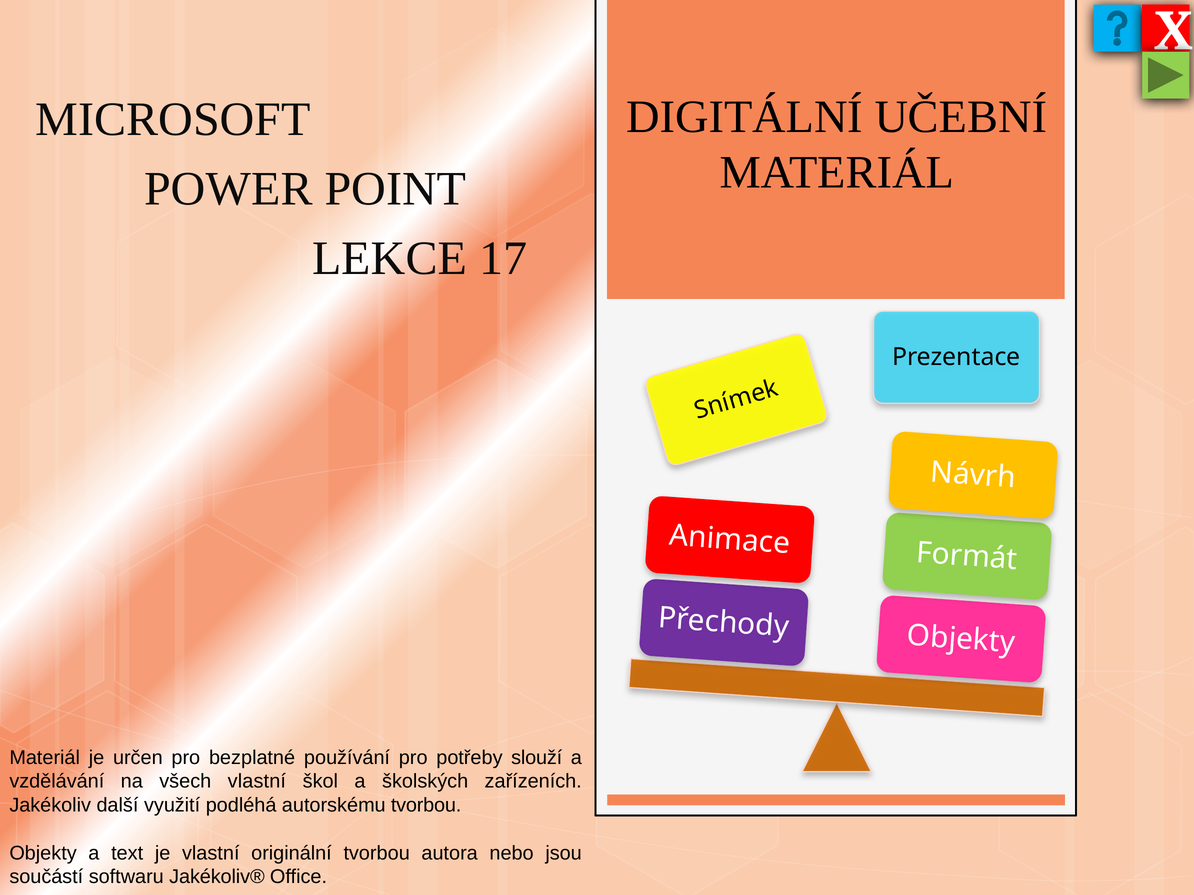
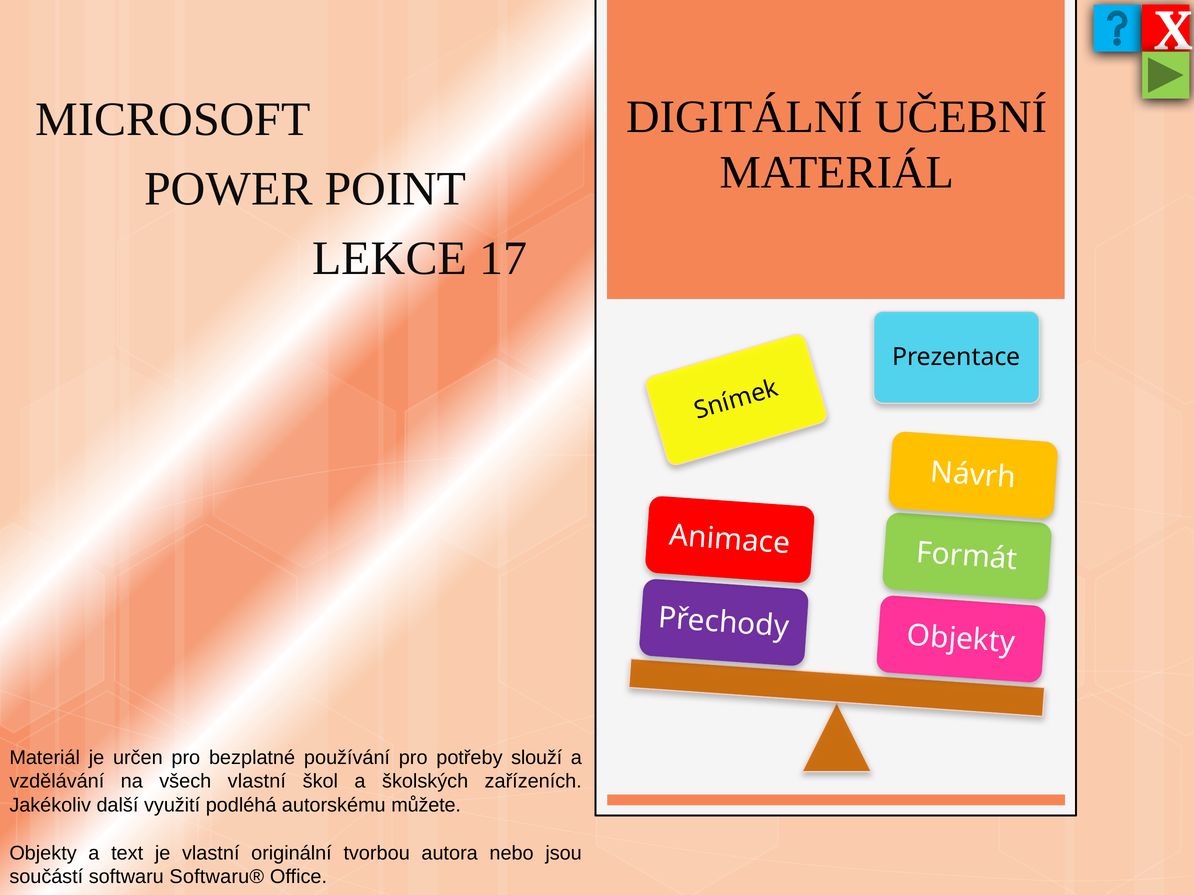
autorskému tvorbou: tvorbou -> můžete
Jakékoliv®: Jakékoliv® -> Softwaru®
